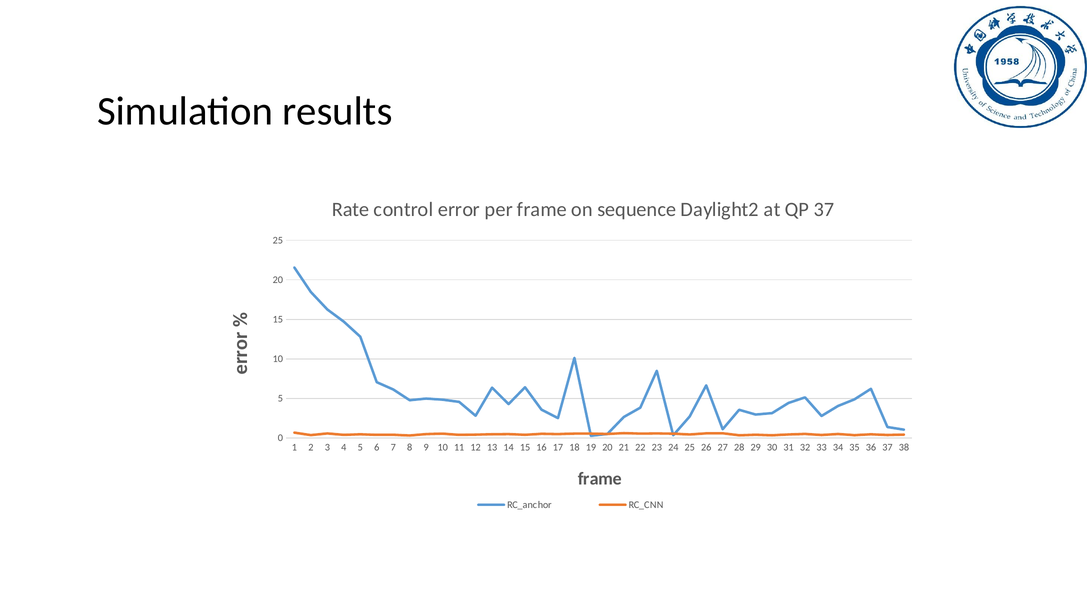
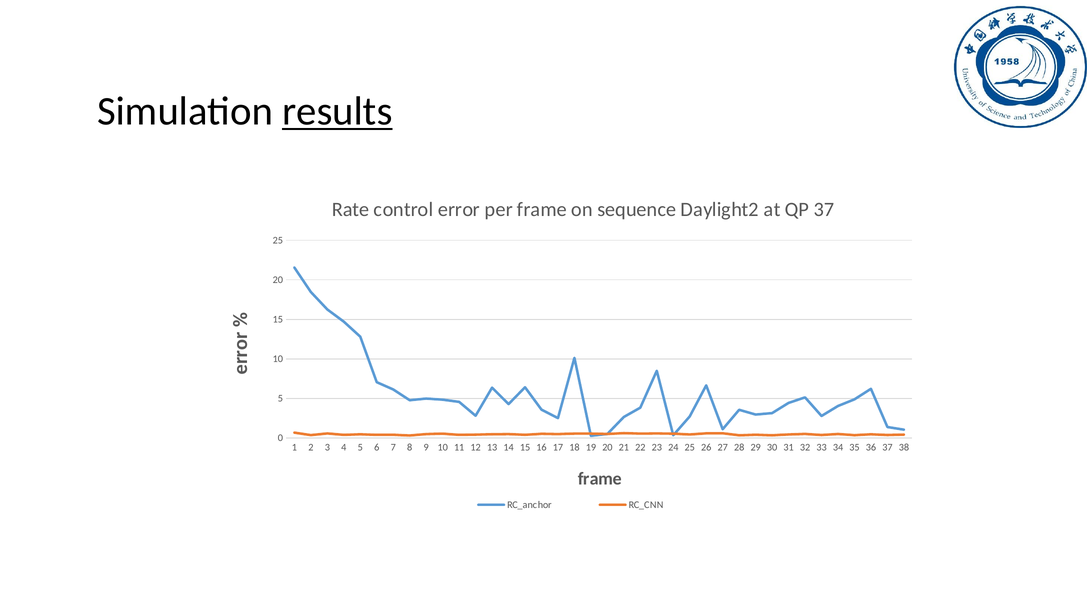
results underline: none -> present
